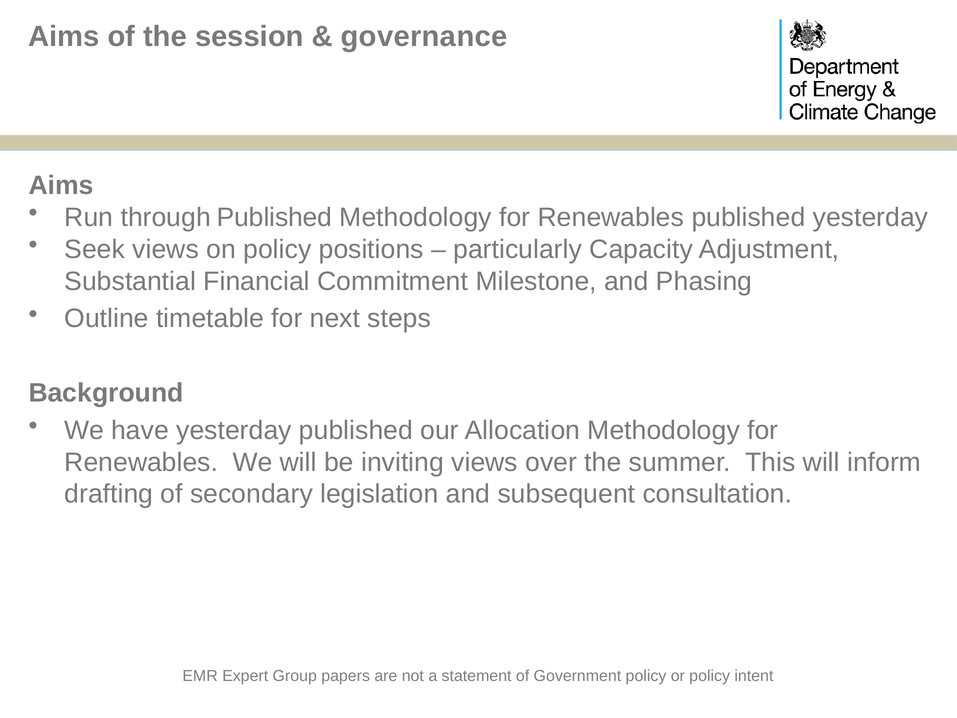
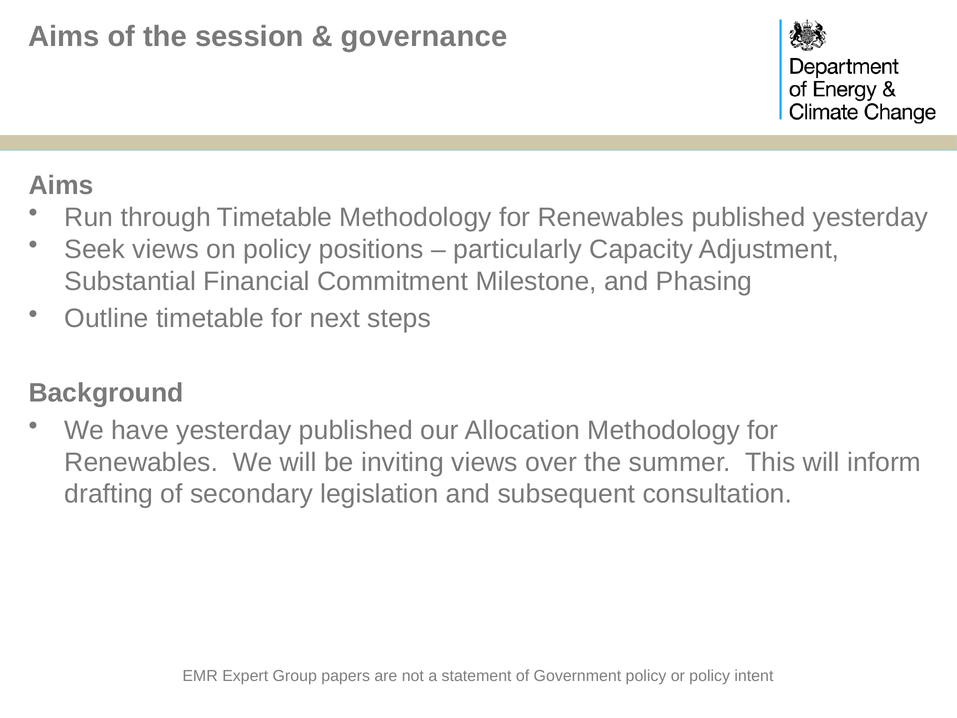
through Published: Published -> Timetable
